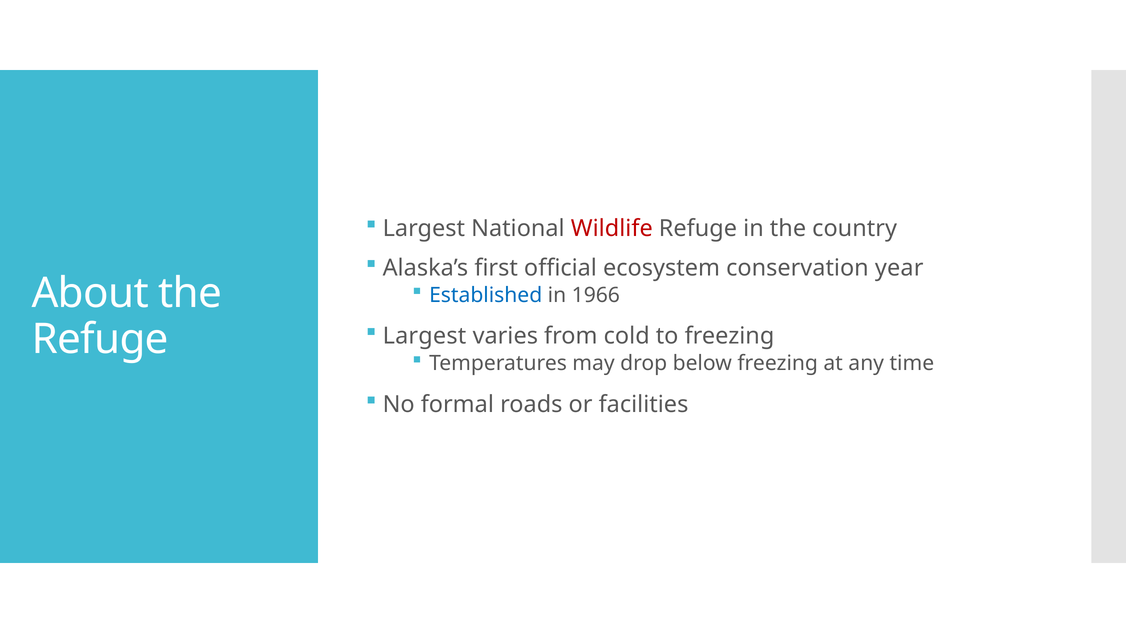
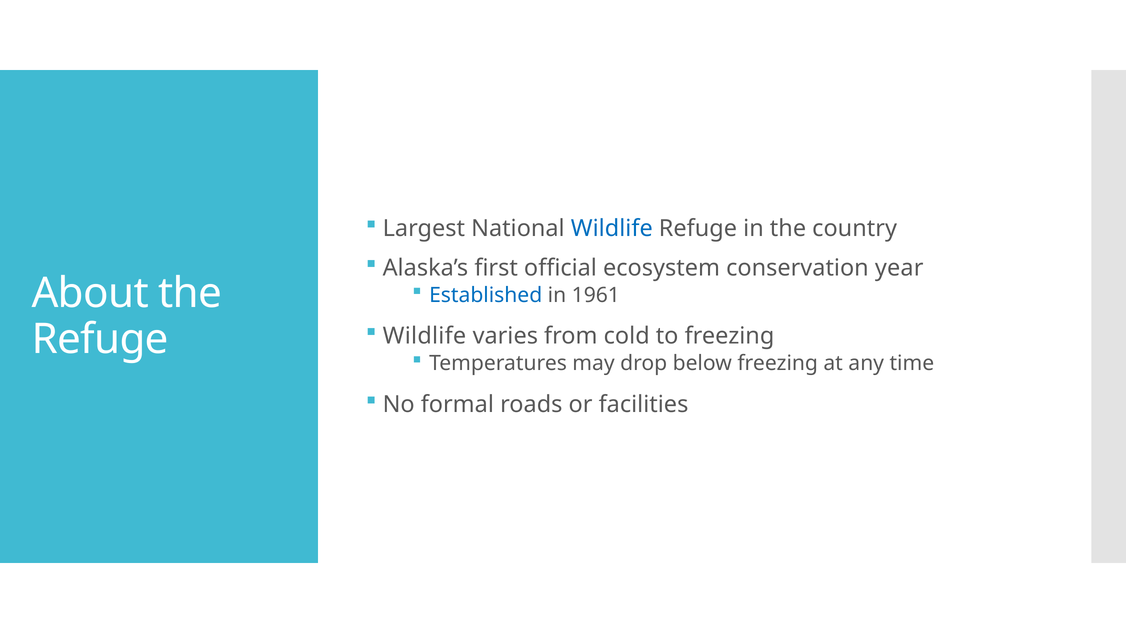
Wildlife at (612, 228) colour: red -> blue
1966: 1966 -> 1961
Largest at (424, 336): Largest -> Wildlife
